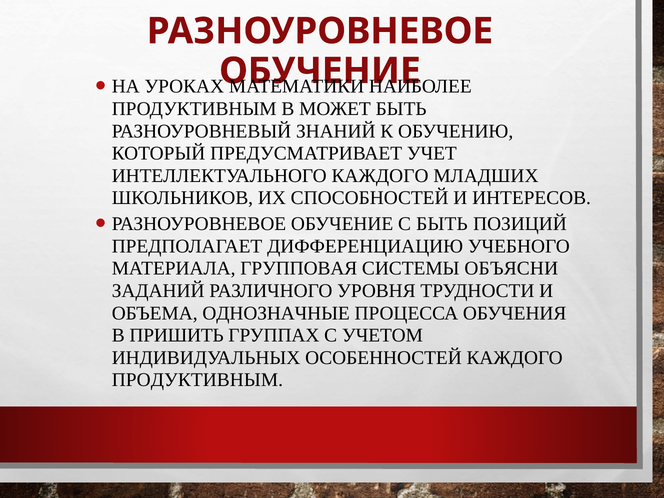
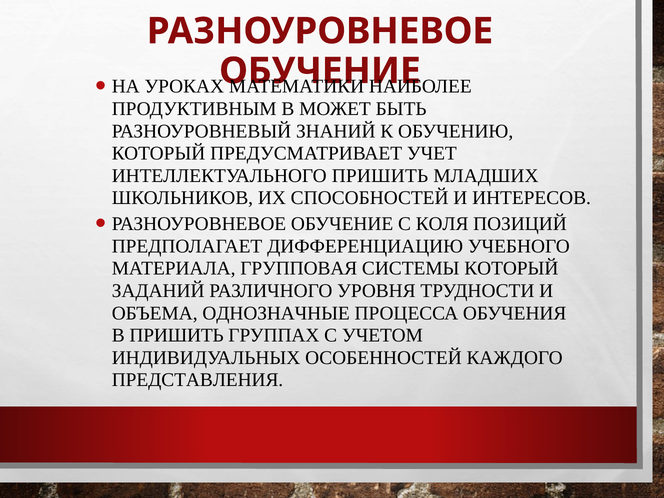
ИНТЕЛЛЕКТУАЛЬНОГО КАЖДОГО: КАЖДОГО -> ПРИШИТЬ
С БЫТЬ: БЫТЬ -> КОЛЯ
СИСТЕМЫ ОБЪЯСНИ: ОБЪЯСНИ -> КОТОРЫЙ
ПРОДУКТИВНЫМ at (197, 380): ПРОДУКТИВНЫМ -> ПРЕДСТАВЛЕНИЯ
